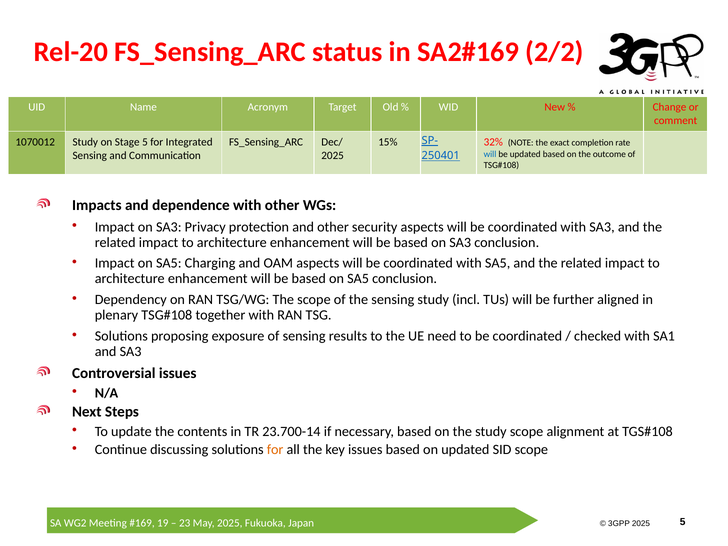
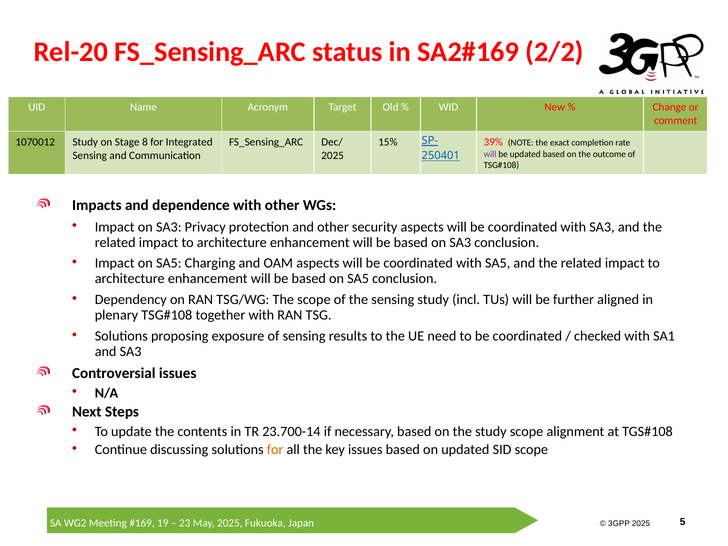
Stage 5: 5 -> 8
32%: 32% -> 39%
will at (490, 154) colour: blue -> purple
